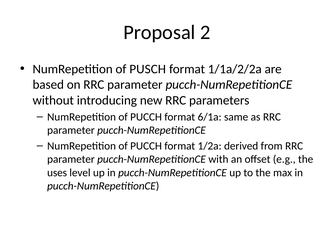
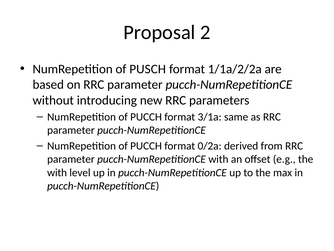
6/1a: 6/1a -> 3/1a
1/2a: 1/2a -> 0/2a
uses at (57, 172): uses -> with
